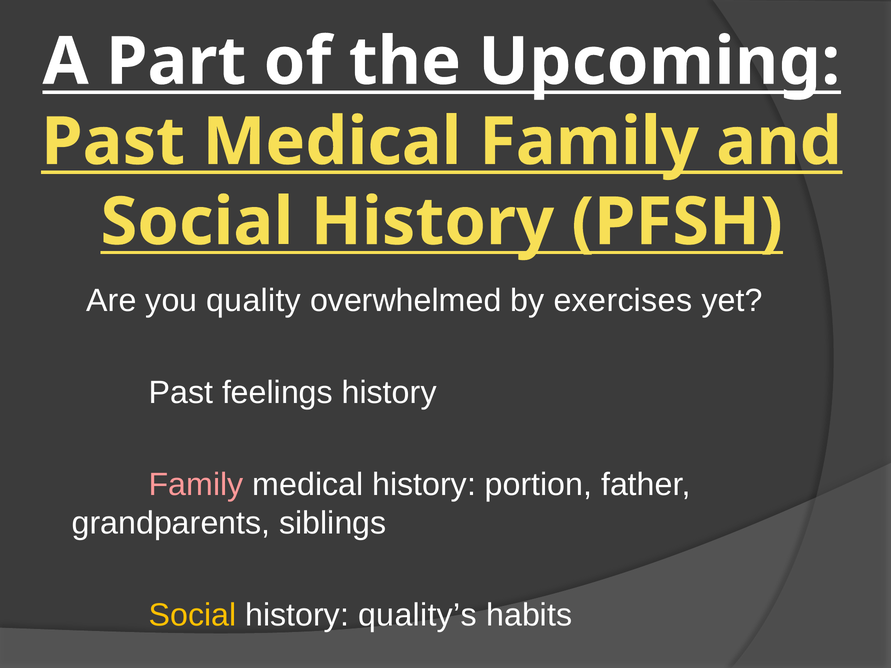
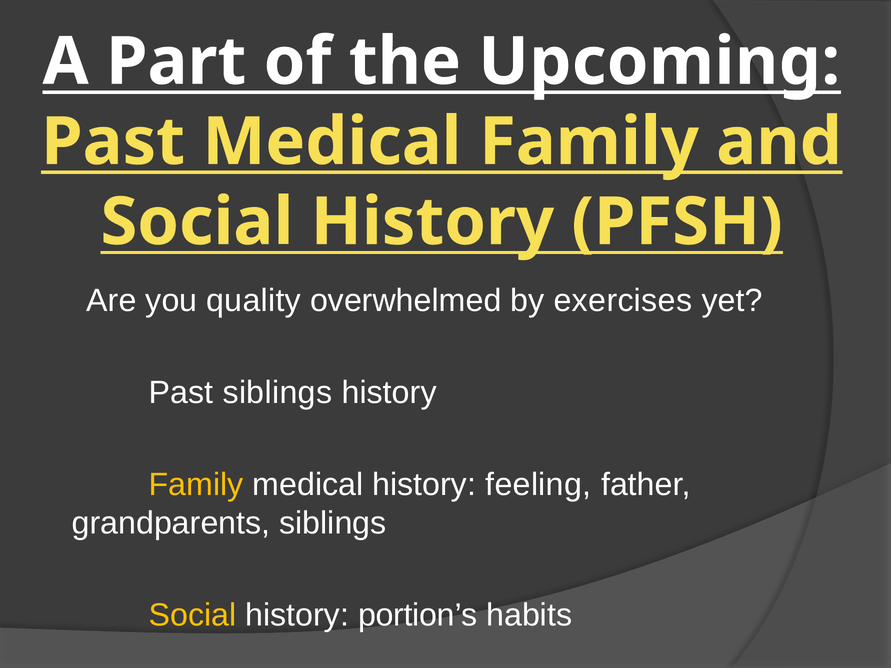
Past feelings: feelings -> siblings
Family at (196, 485) colour: pink -> yellow
portion: portion -> feeling
quality’s: quality’s -> portion’s
